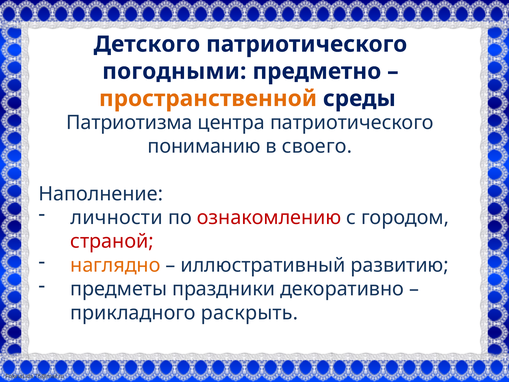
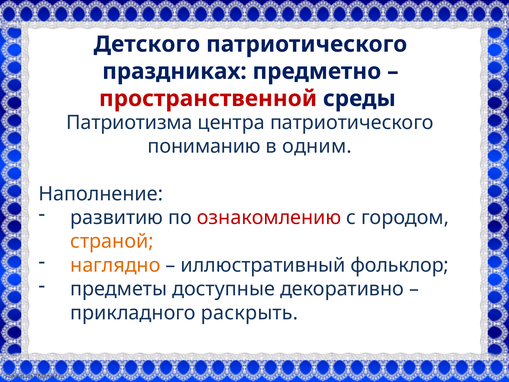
погодными: погодными -> праздниках
пространственной colour: orange -> red
своего: своего -> одним
личности: личности -> развитию
страной colour: red -> orange
развитию: развитию -> фольклор
праздники: праздники -> доступные
